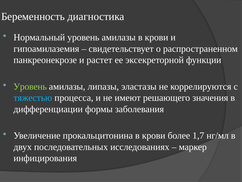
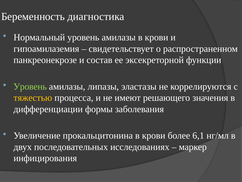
растет: растет -> состав
тяжестью colour: light blue -> yellow
1,7: 1,7 -> 6,1
